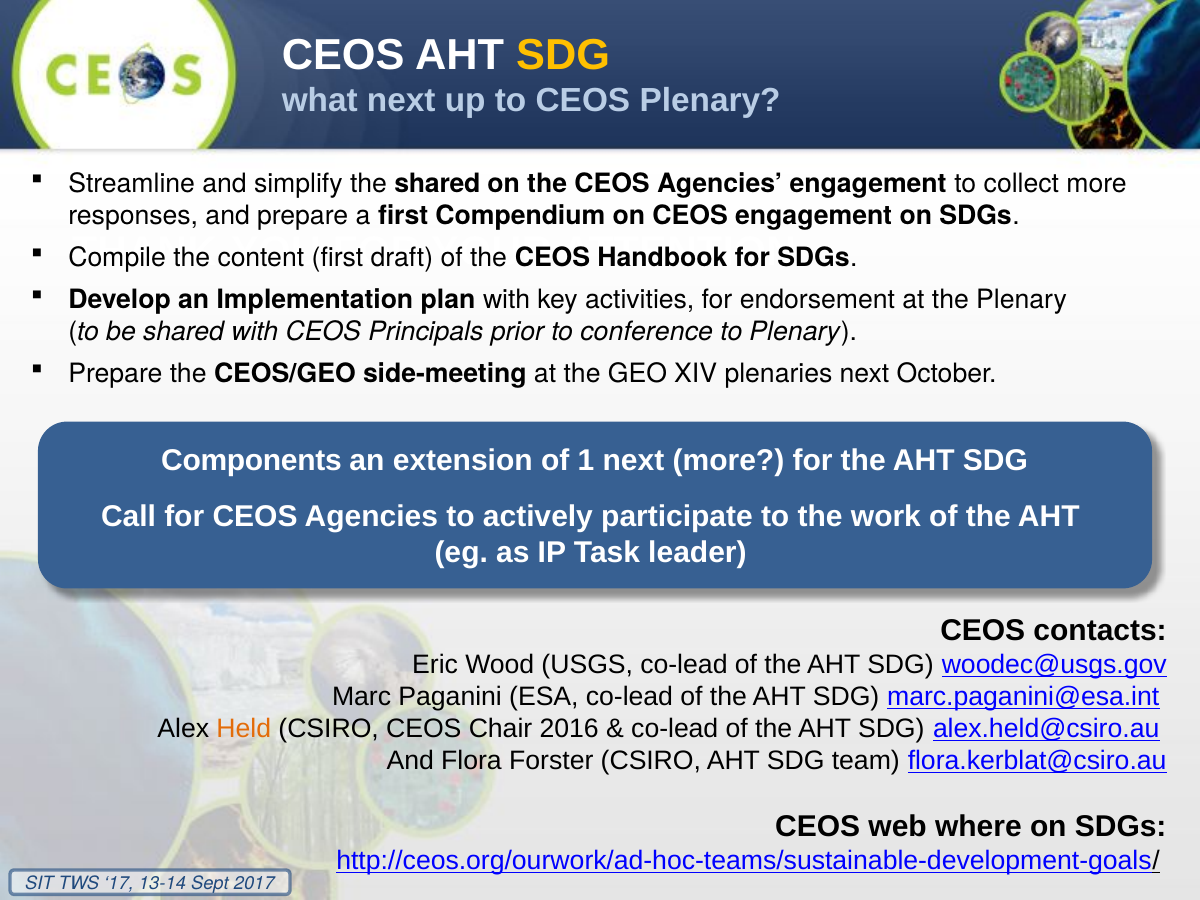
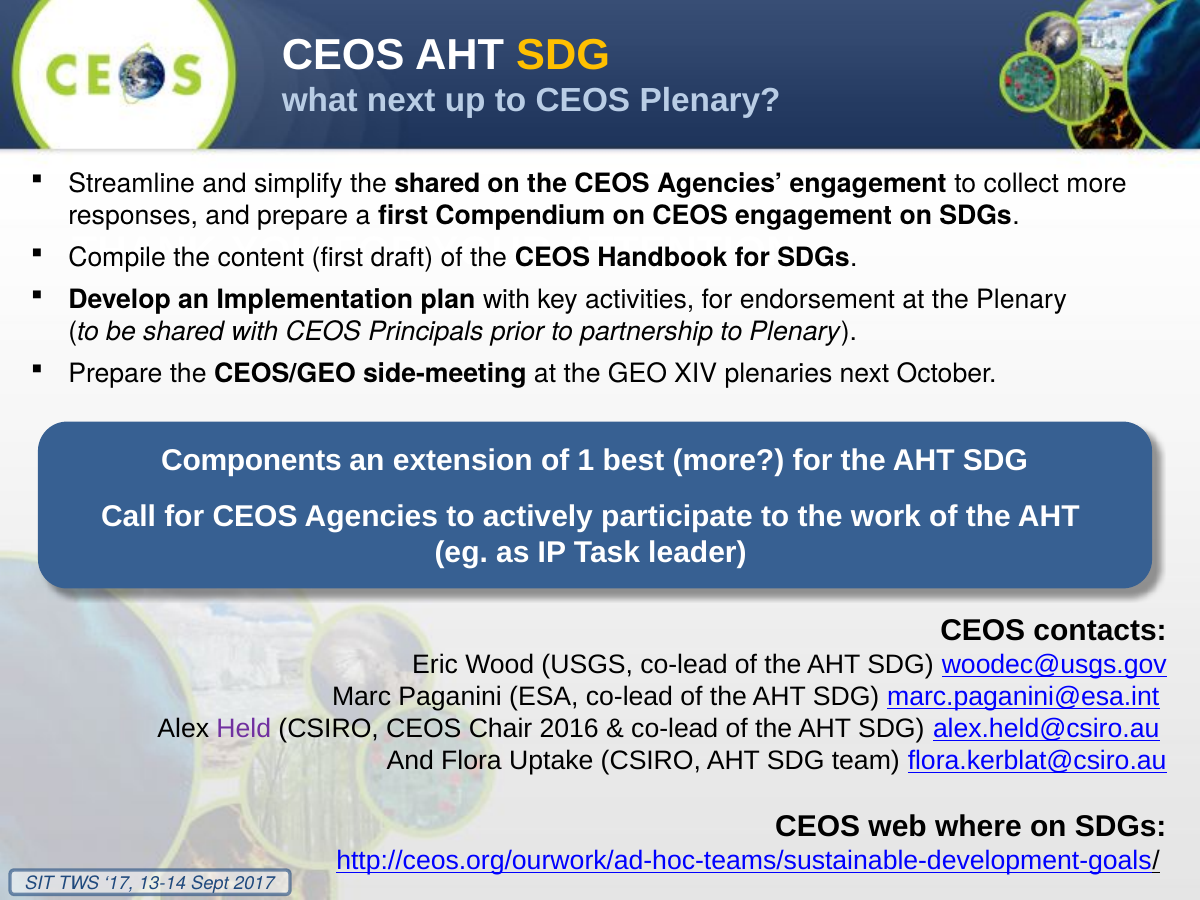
conference: conference -> partnership
1 next: next -> best
Held colour: orange -> purple
Forster: Forster -> Uptake
